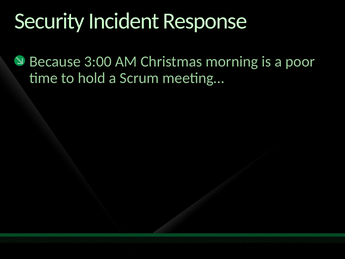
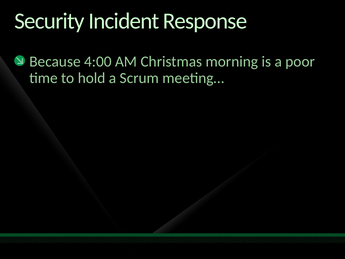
3:00: 3:00 -> 4:00
